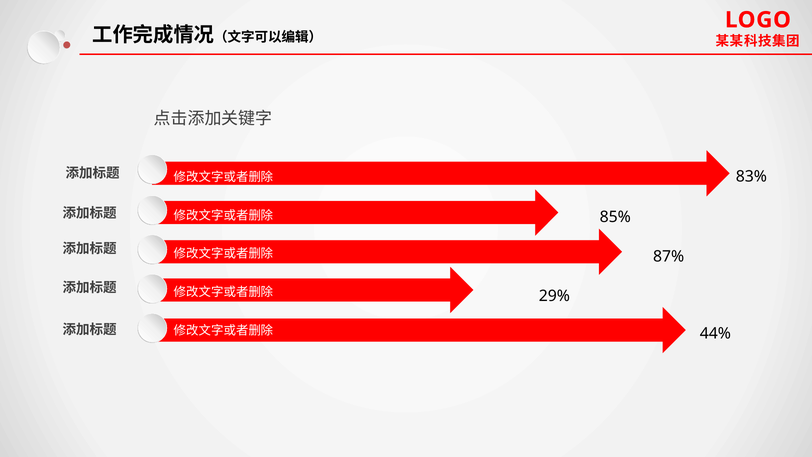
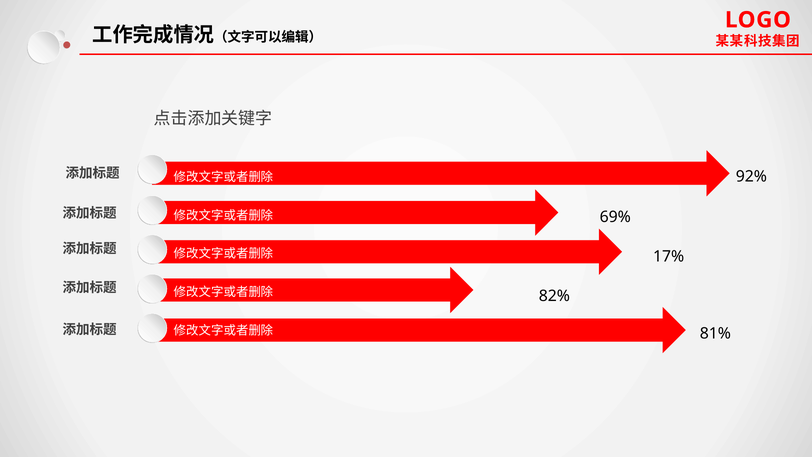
83%: 83% -> 92%
85%: 85% -> 69%
87%: 87% -> 17%
29%: 29% -> 82%
44%: 44% -> 81%
